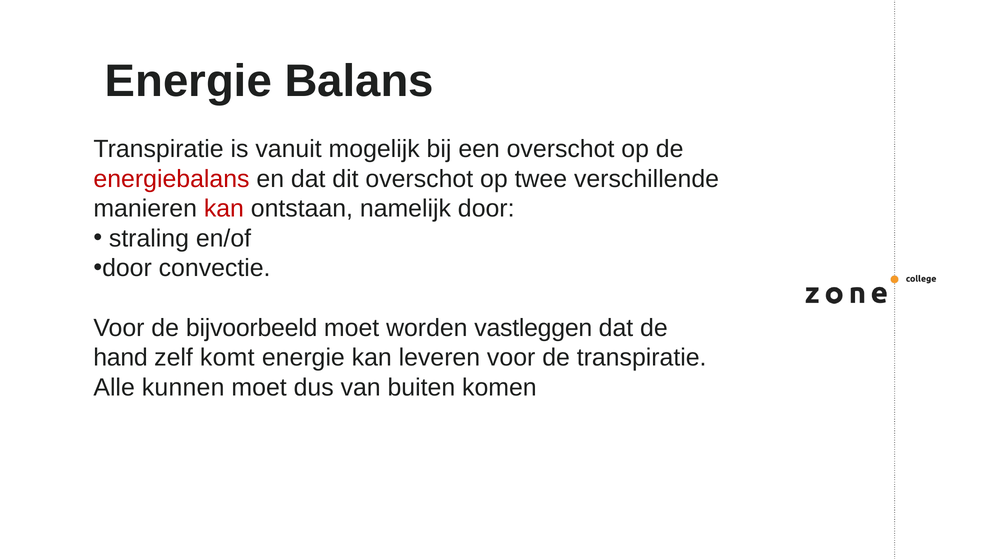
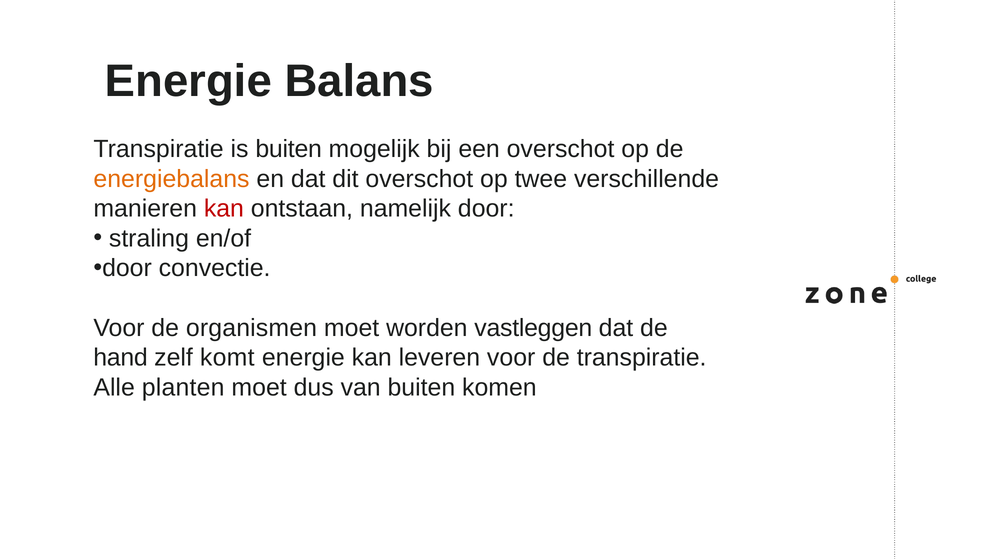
is vanuit: vanuit -> buiten
energiebalans colour: red -> orange
bijvoorbeeld: bijvoorbeeld -> organismen
kunnen: kunnen -> planten
